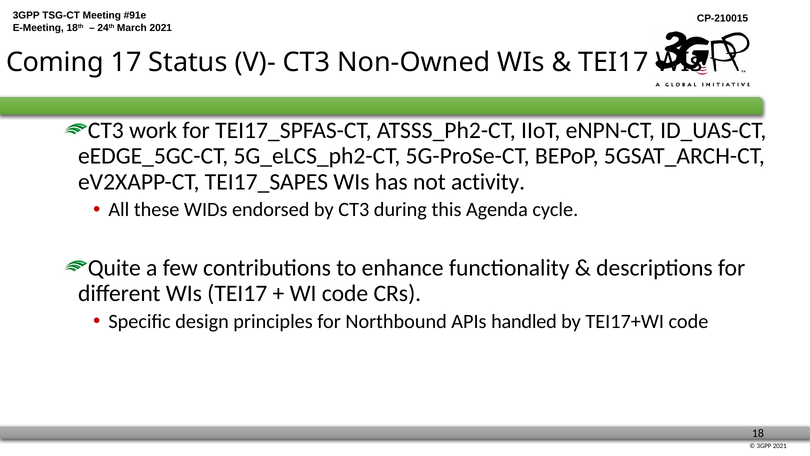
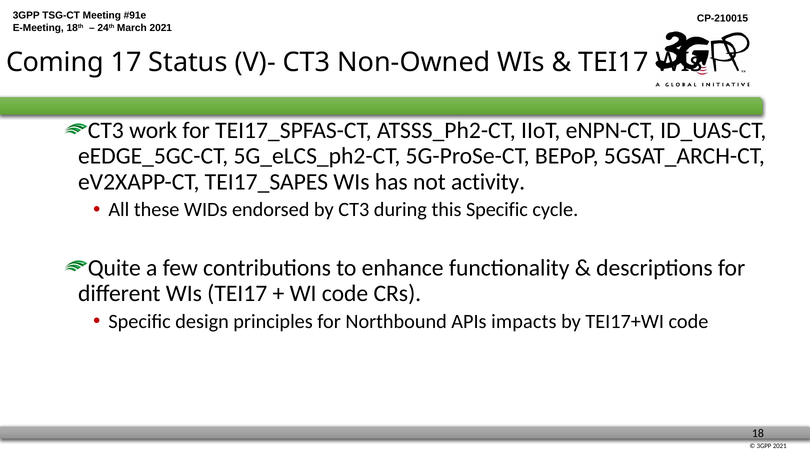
this Agenda: Agenda -> Specific
handled: handled -> impacts
